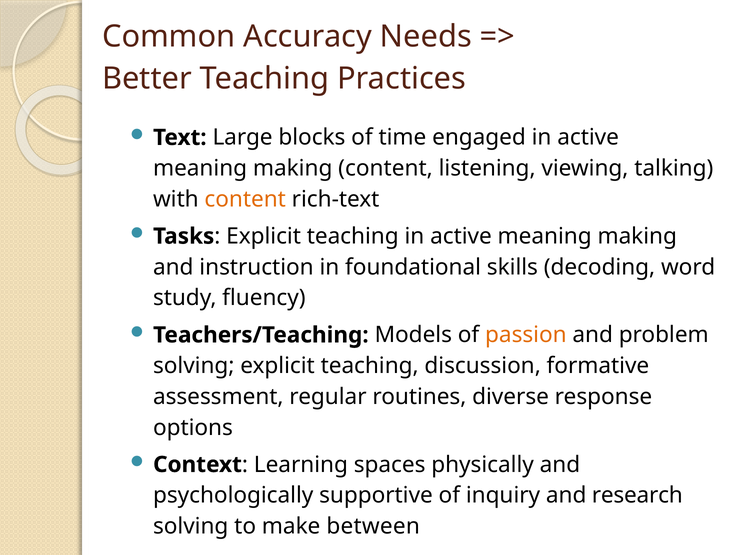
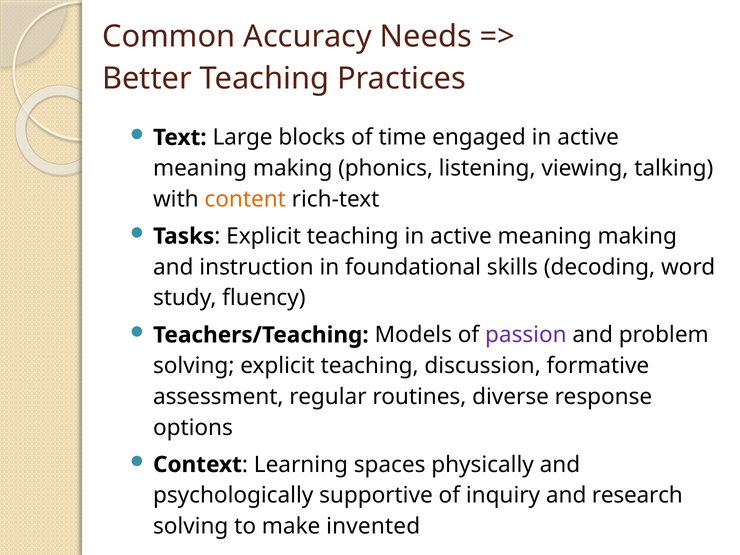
making content: content -> phonics
passion colour: orange -> purple
between: between -> invented
